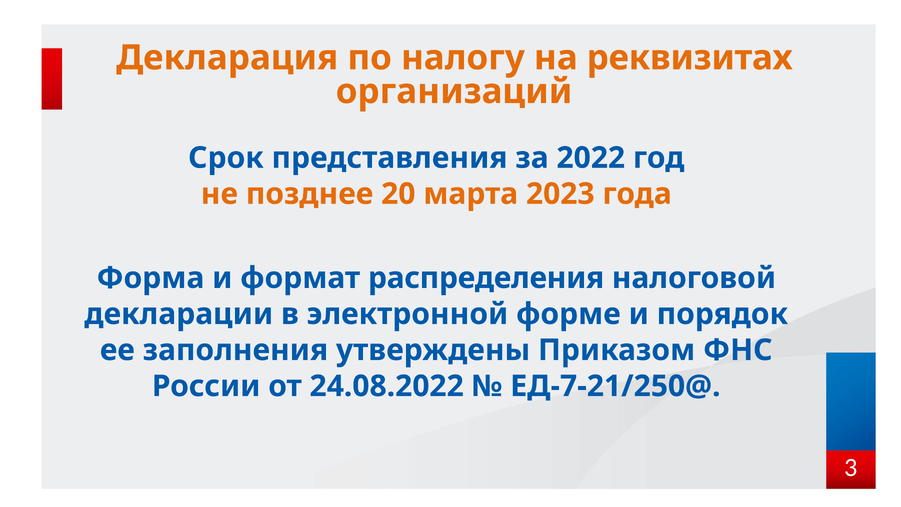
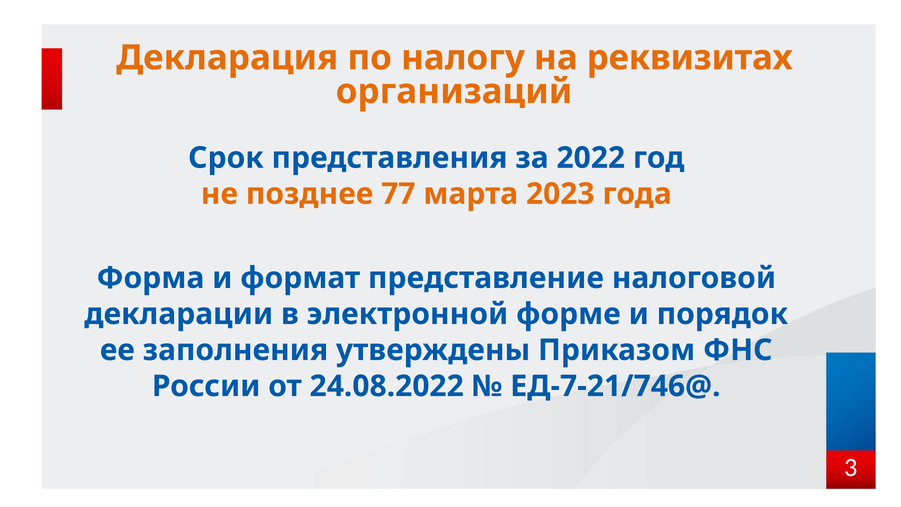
20: 20 -> 77
распределения: распределения -> представление
ЕД-7-21/250@: ЕД-7-21/250@ -> ЕД-7-21/746@
